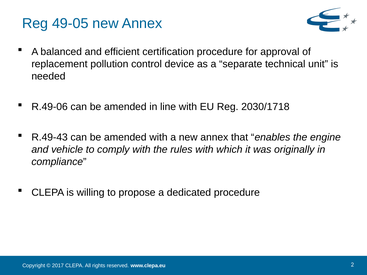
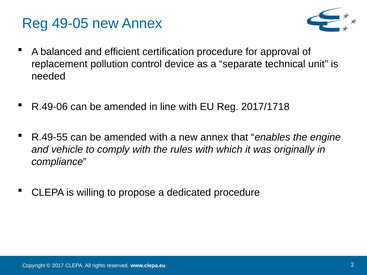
2030/1718: 2030/1718 -> 2017/1718
R.49-43: R.49-43 -> R.49-55
